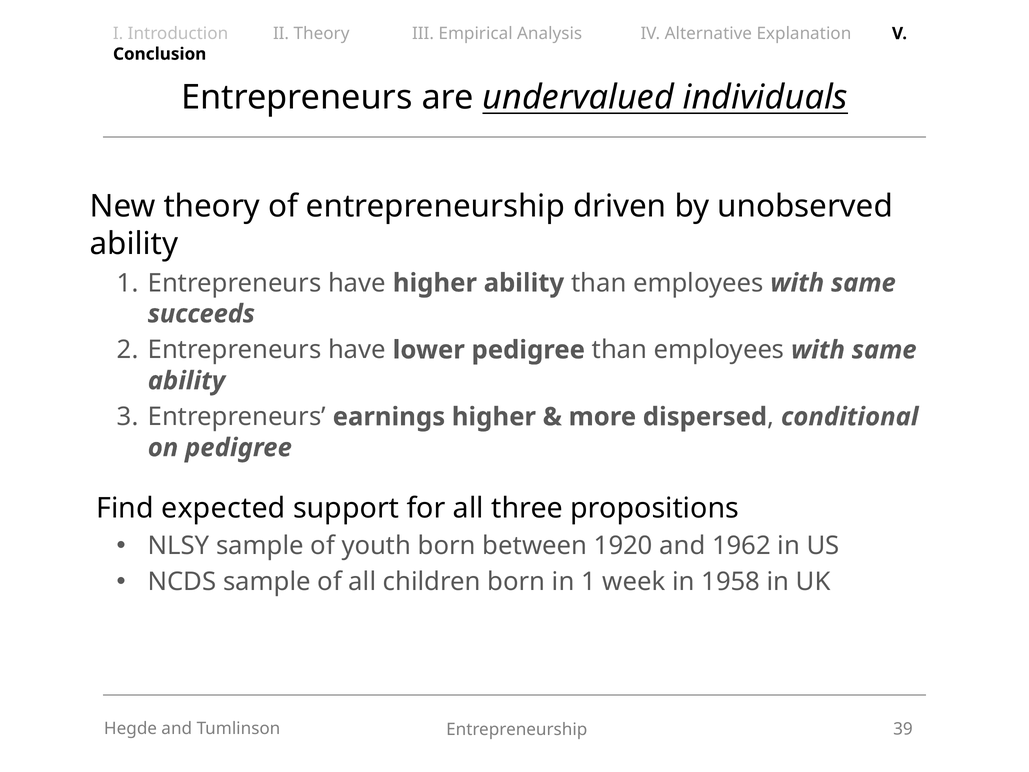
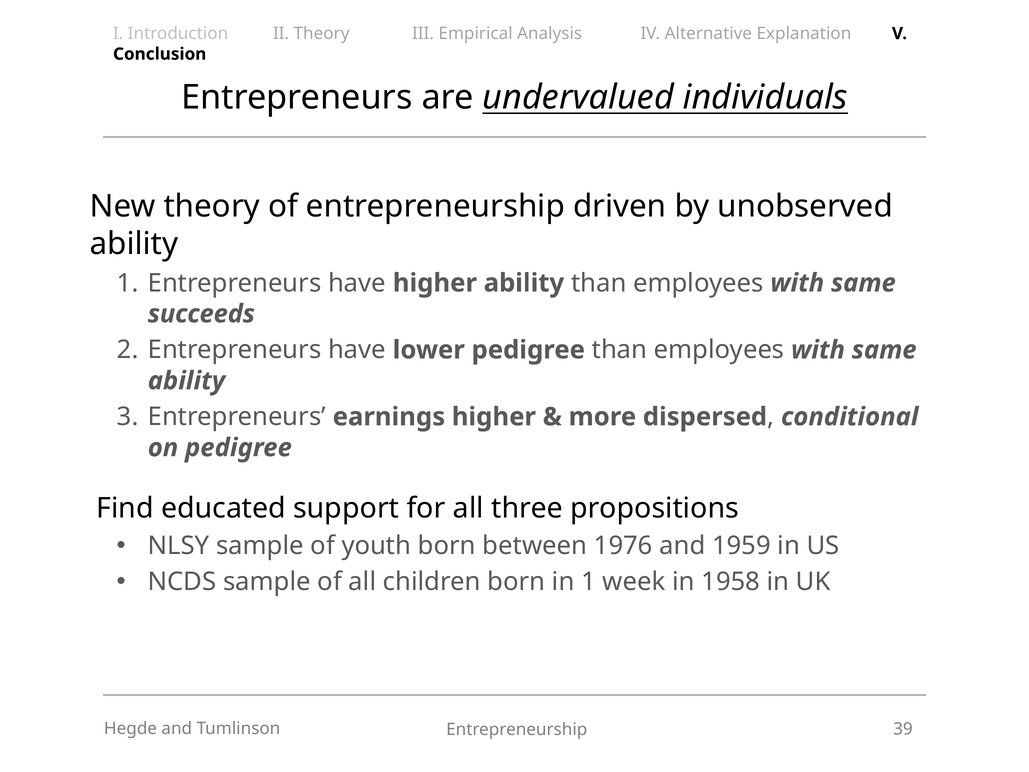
expected: expected -> educated
1920: 1920 -> 1976
1962: 1962 -> 1959
